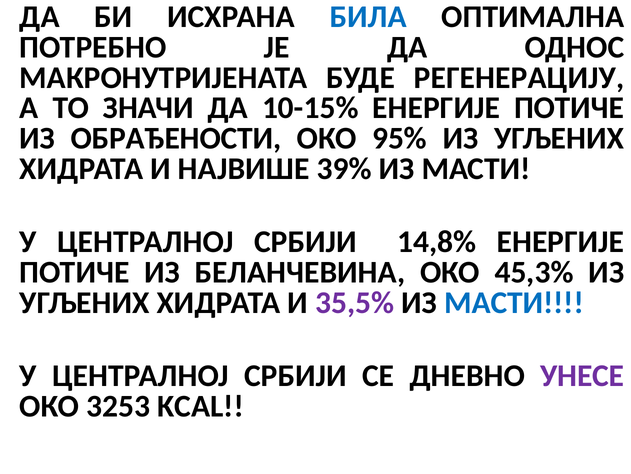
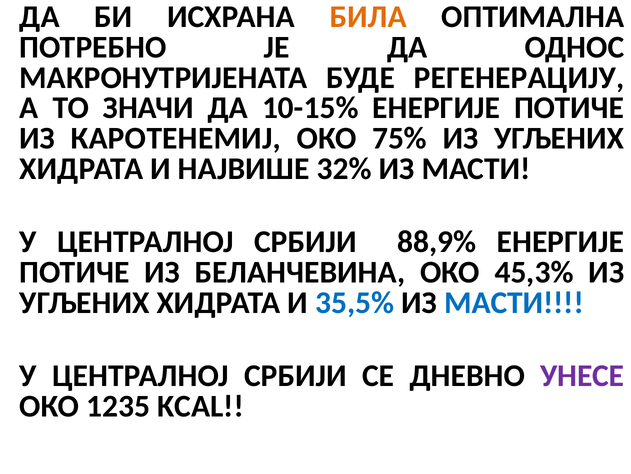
БИЛА colour: blue -> orange
ОБРАЂЕНОСТИ: ОБРАЂЕНОСТИ -> КАРОТЕНЕМИЈ
95%: 95% -> 75%
39%: 39% -> 32%
14,8%: 14,8% -> 88,9%
35,5% colour: purple -> blue
3253: 3253 -> 1235
